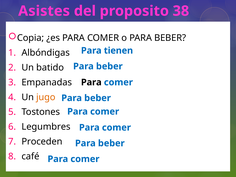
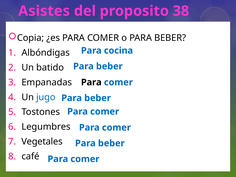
tienen: tienen -> cocina
jugo colour: orange -> blue
Proceden: Proceden -> Vegetales
